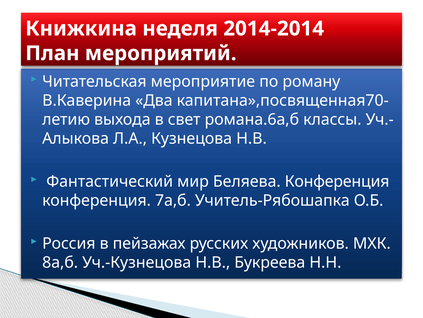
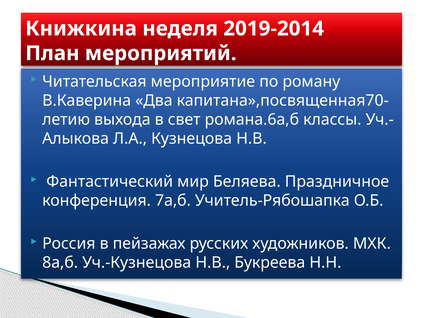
2014-2014: 2014-2014 -> 2019-2014
Беляева Конференция: Конференция -> Праздничное
